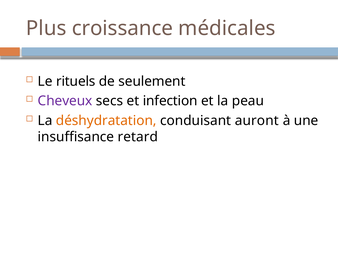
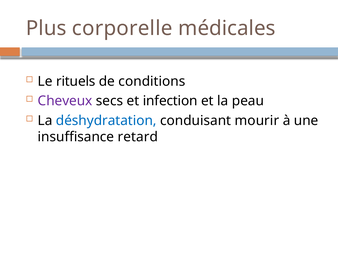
croissance: croissance -> corporelle
seulement: seulement -> conditions
déshydratation colour: orange -> blue
auront: auront -> mourir
